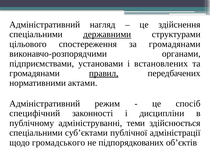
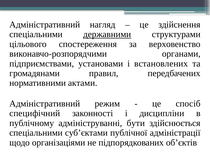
за громадянами: громадянами -> верховенство
правил underline: present -> none
теми: теми -> бути
громадського: громадського -> організаціями
